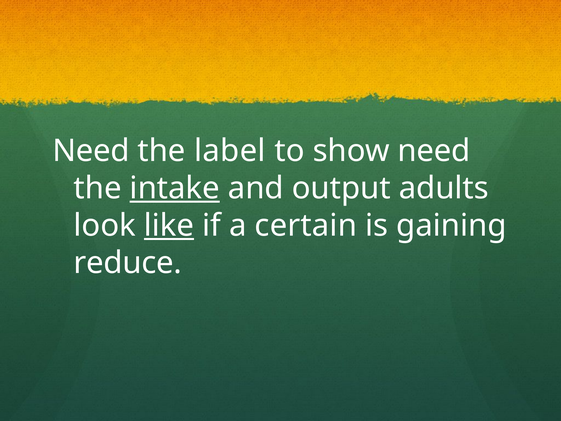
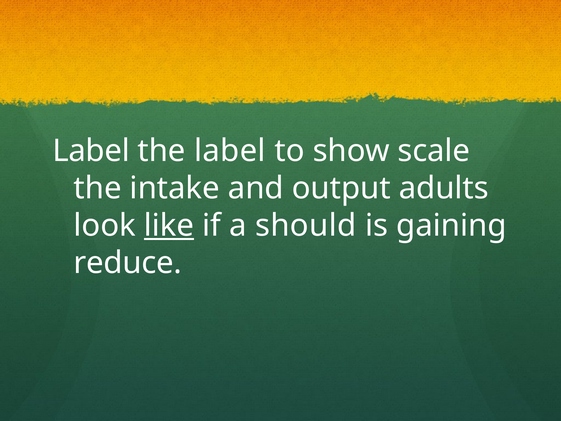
Need at (91, 151): Need -> Label
show need: need -> scale
intake underline: present -> none
certain: certain -> should
